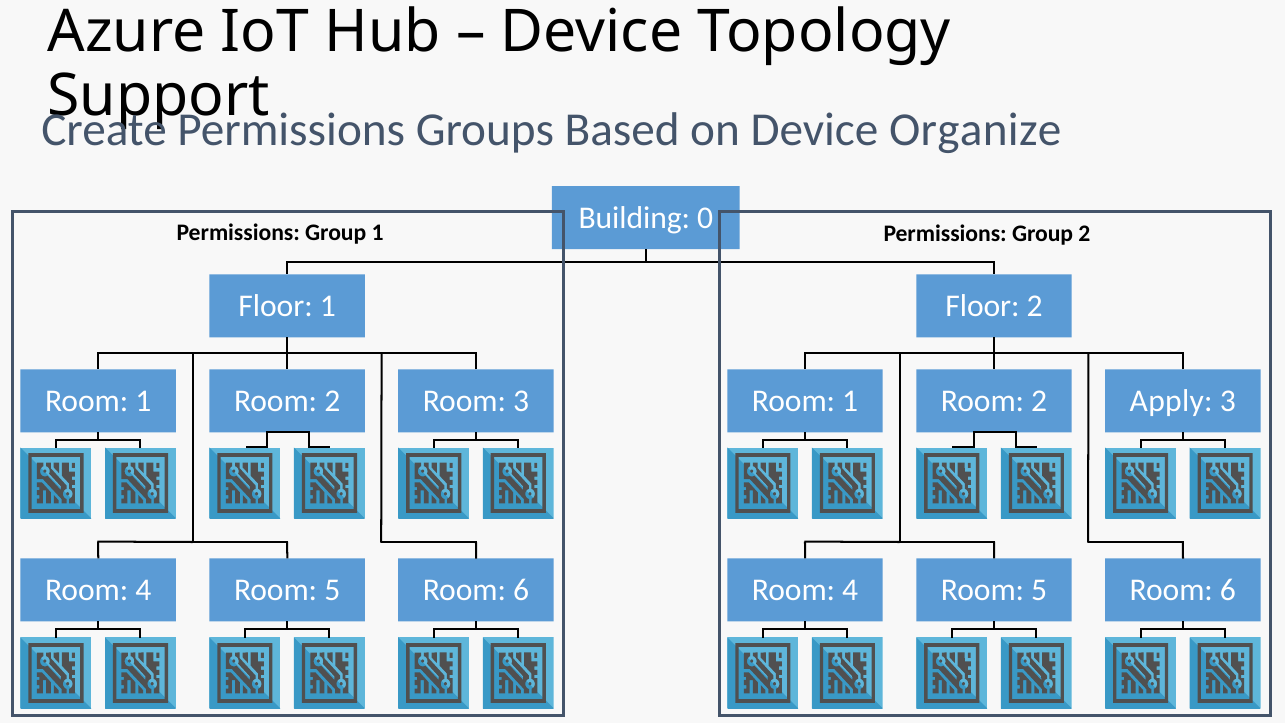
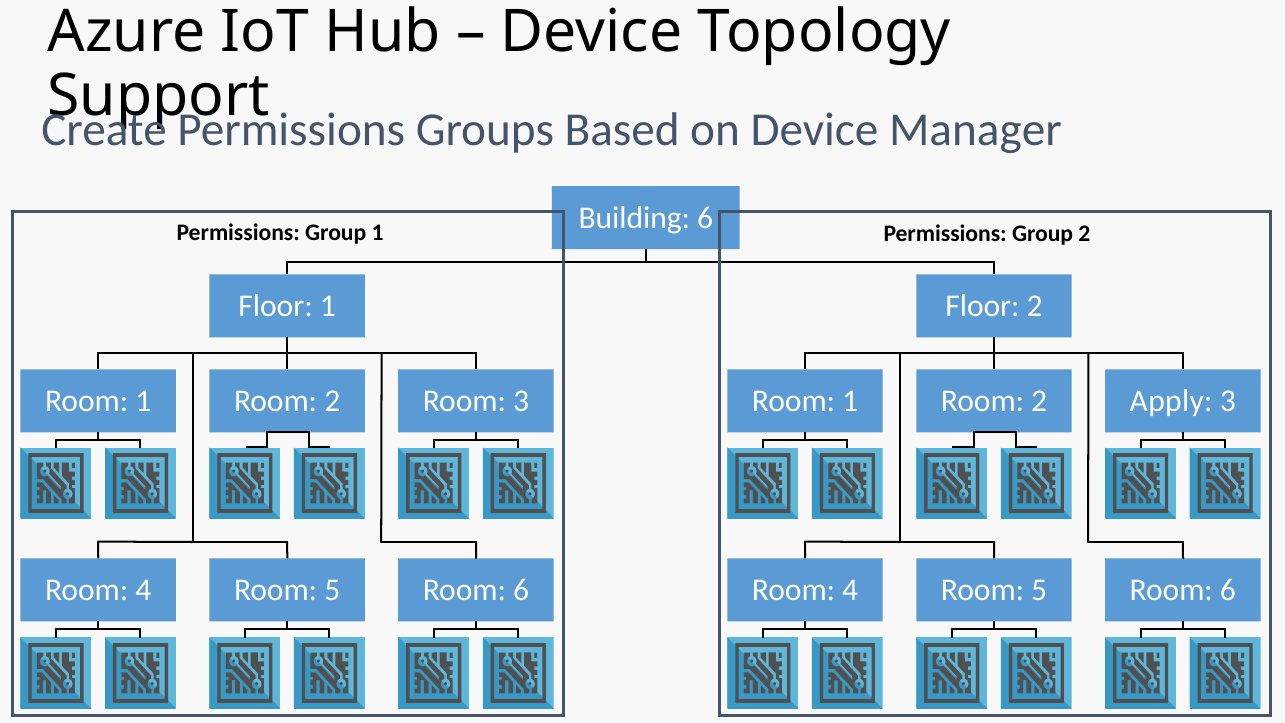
Organize: Organize -> Manager
Building 0: 0 -> 6
